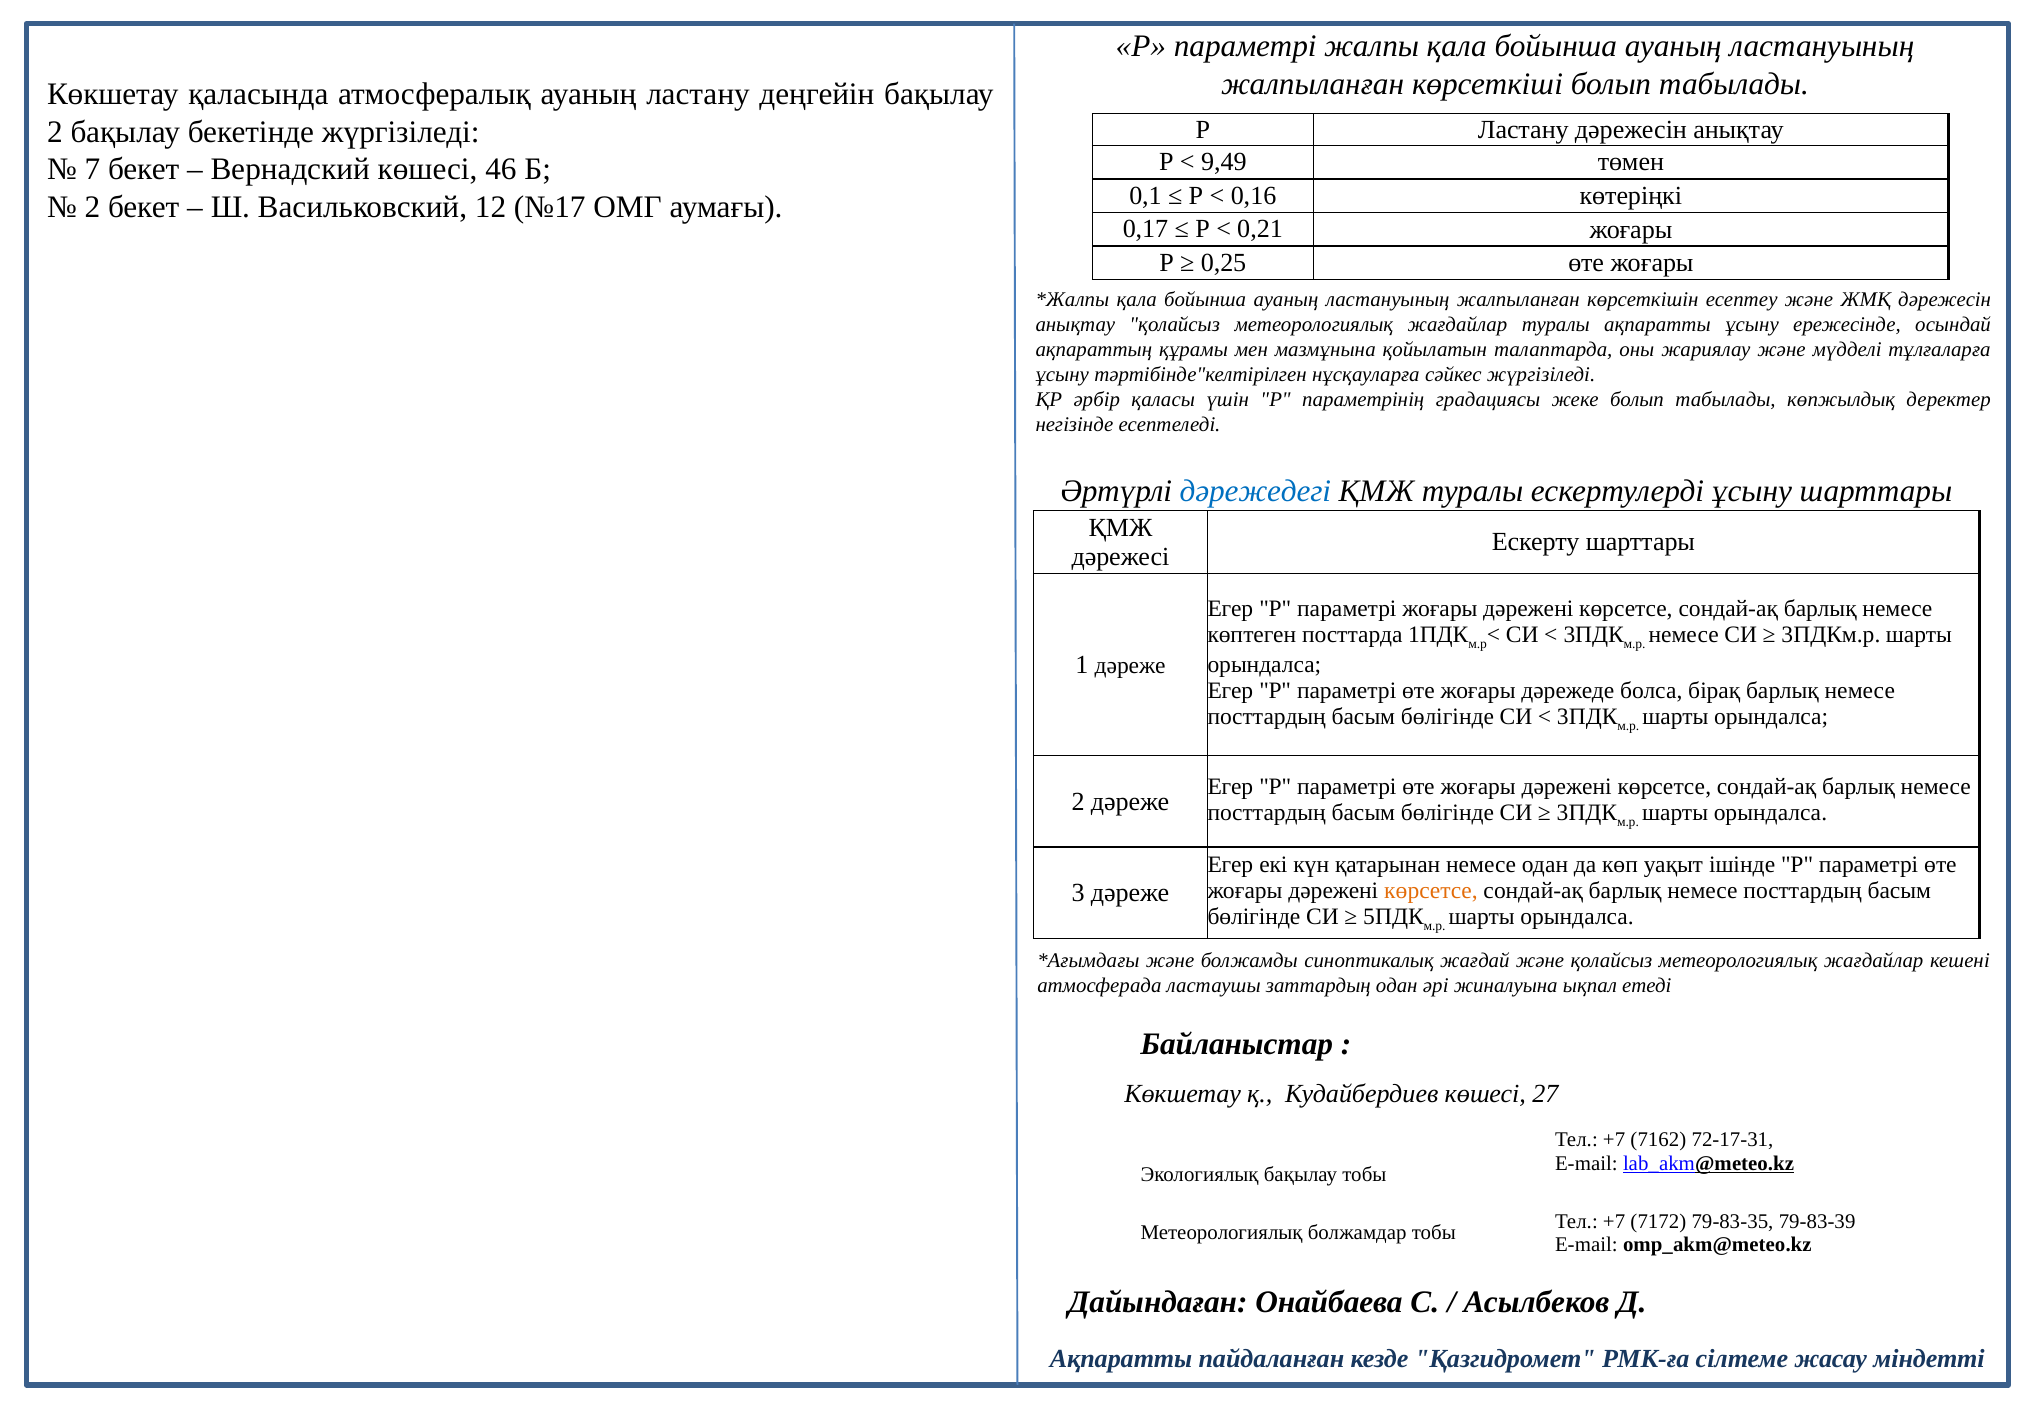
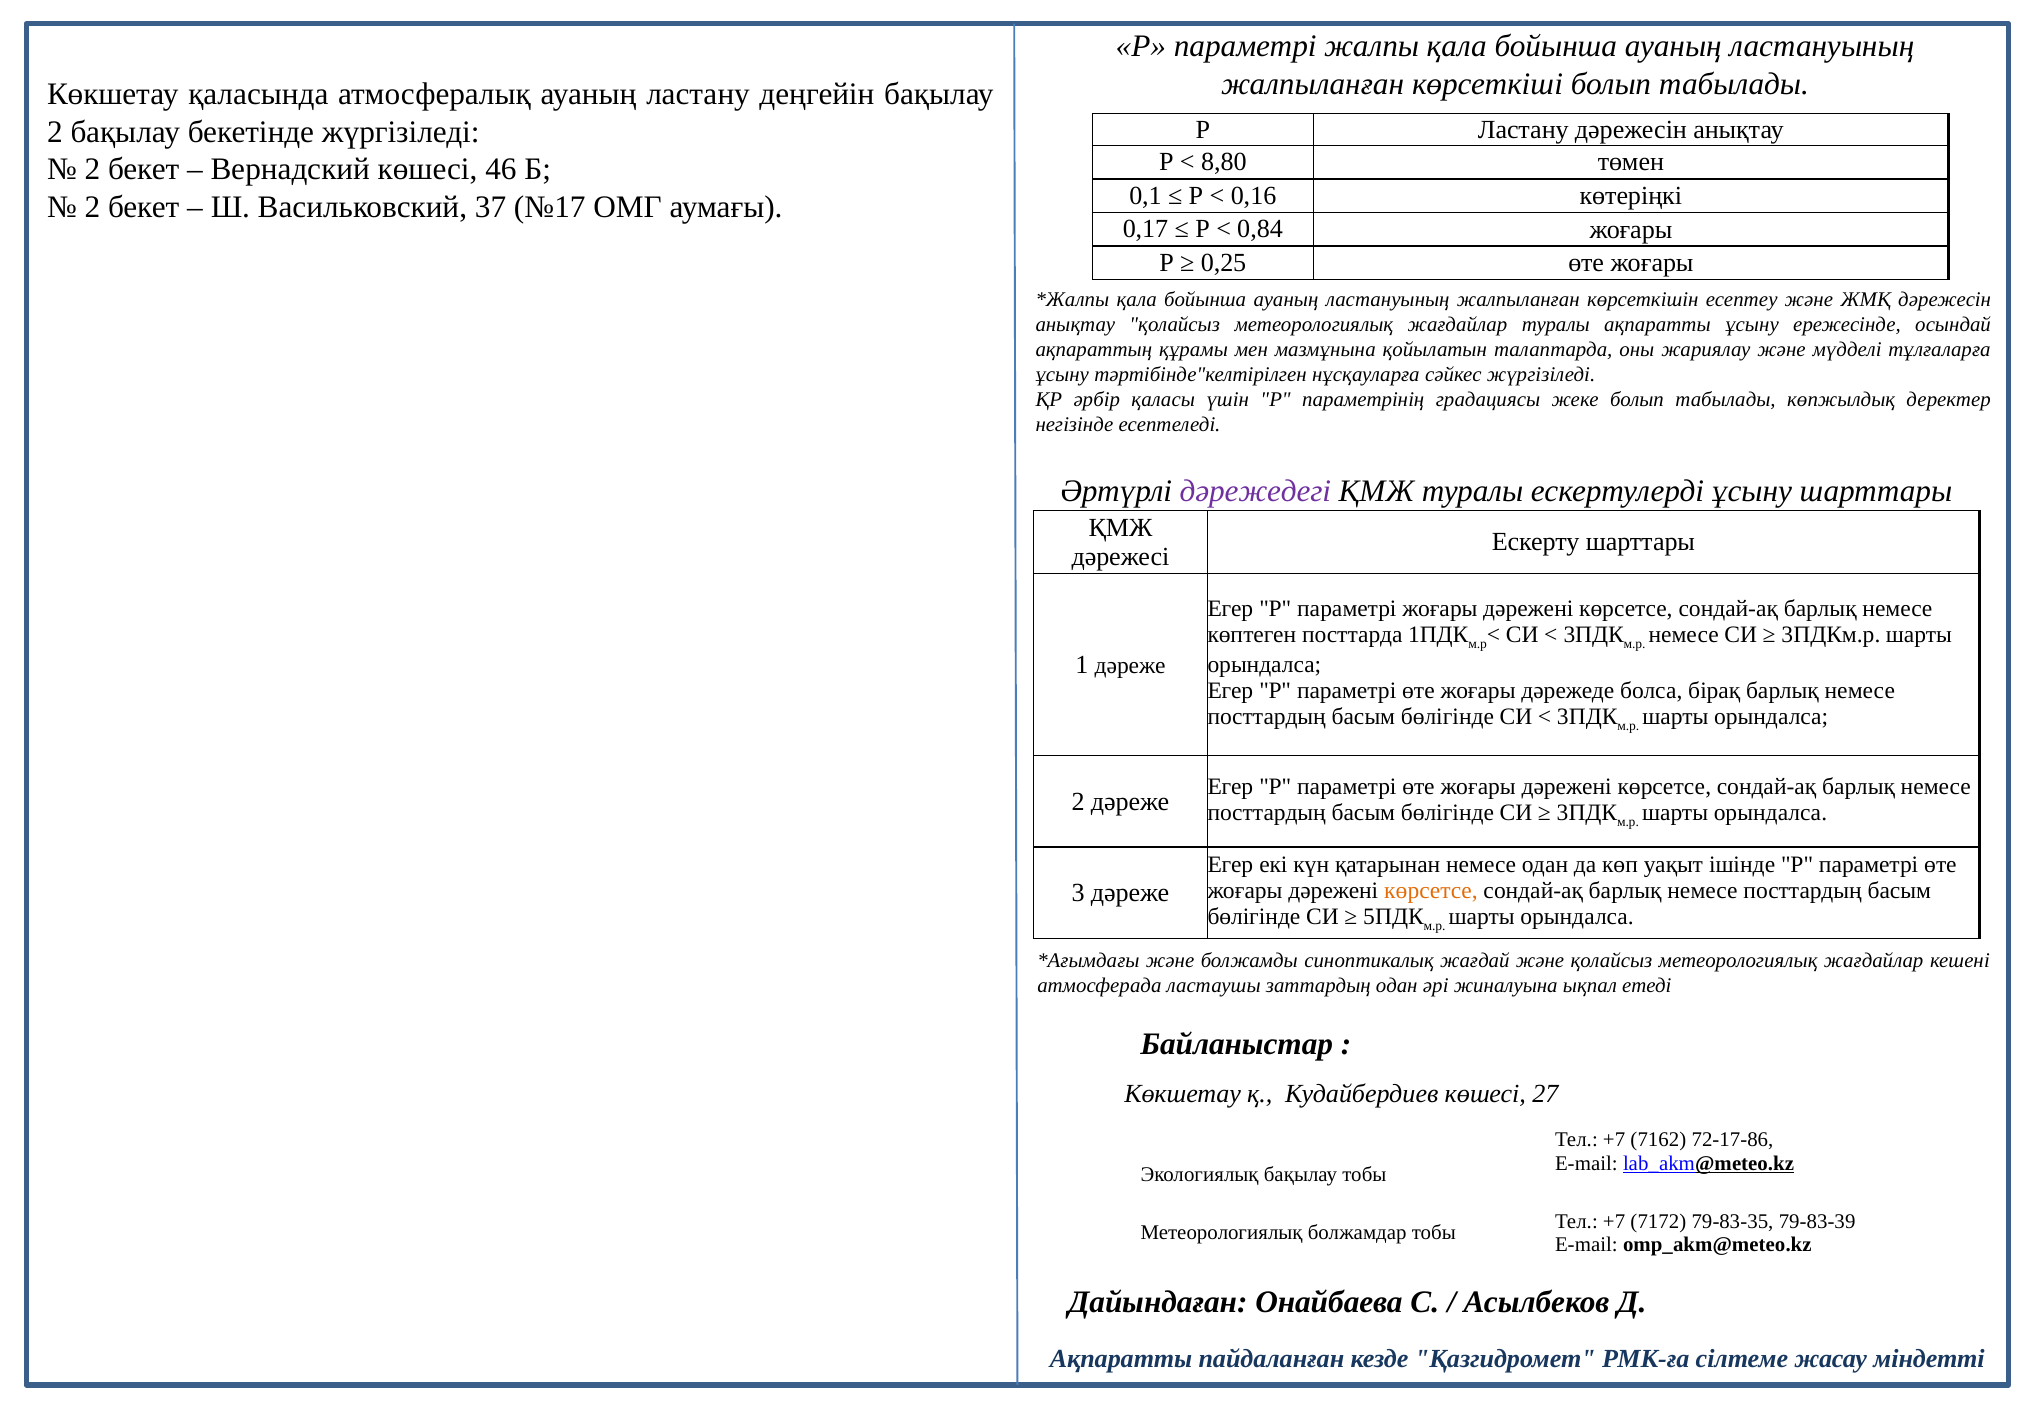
9,49: 9,49 -> 8,80
7 at (92, 169): 7 -> 2
12: 12 -> 37
0,21: 0,21 -> 0,84
дәрежедегі colour: blue -> purple
72-17-31: 72-17-31 -> 72-17-86
